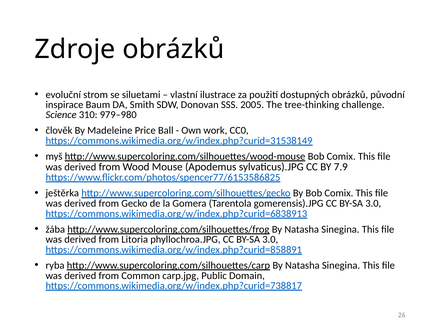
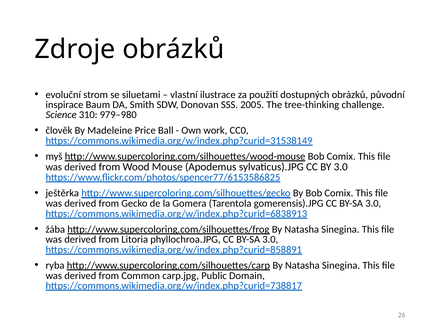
BY 7.9: 7.9 -> 3.0
